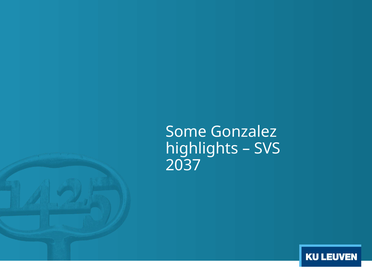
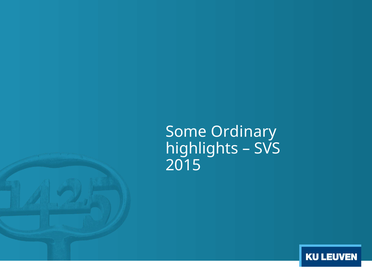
Gonzalez: Gonzalez -> Ordinary
2037: 2037 -> 2015
